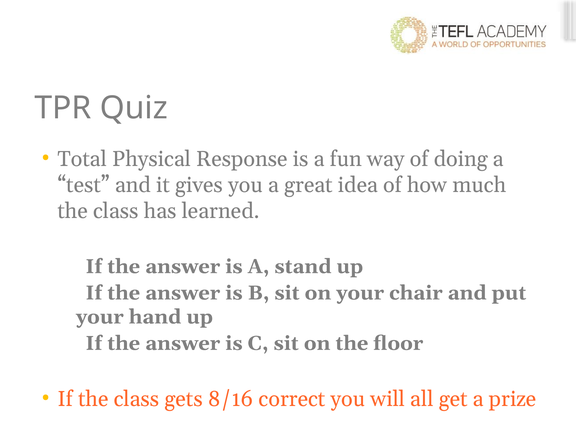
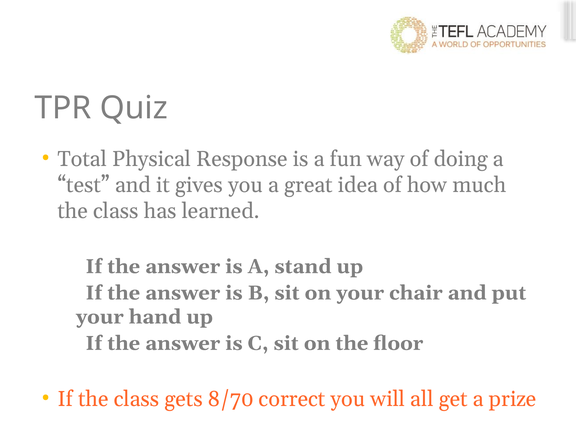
8/16: 8/16 -> 8/70
